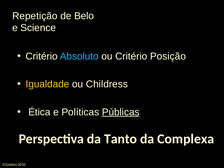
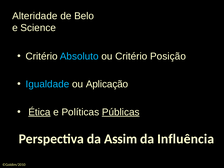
Repetição: Repetição -> Alteridade
Igualdade colour: yellow -> light blue
Childress: Childress -> Aplicação
Ética underline: none -> present
Tanto: Tanto -> Assim
Complexa: Complexa -> Influência
